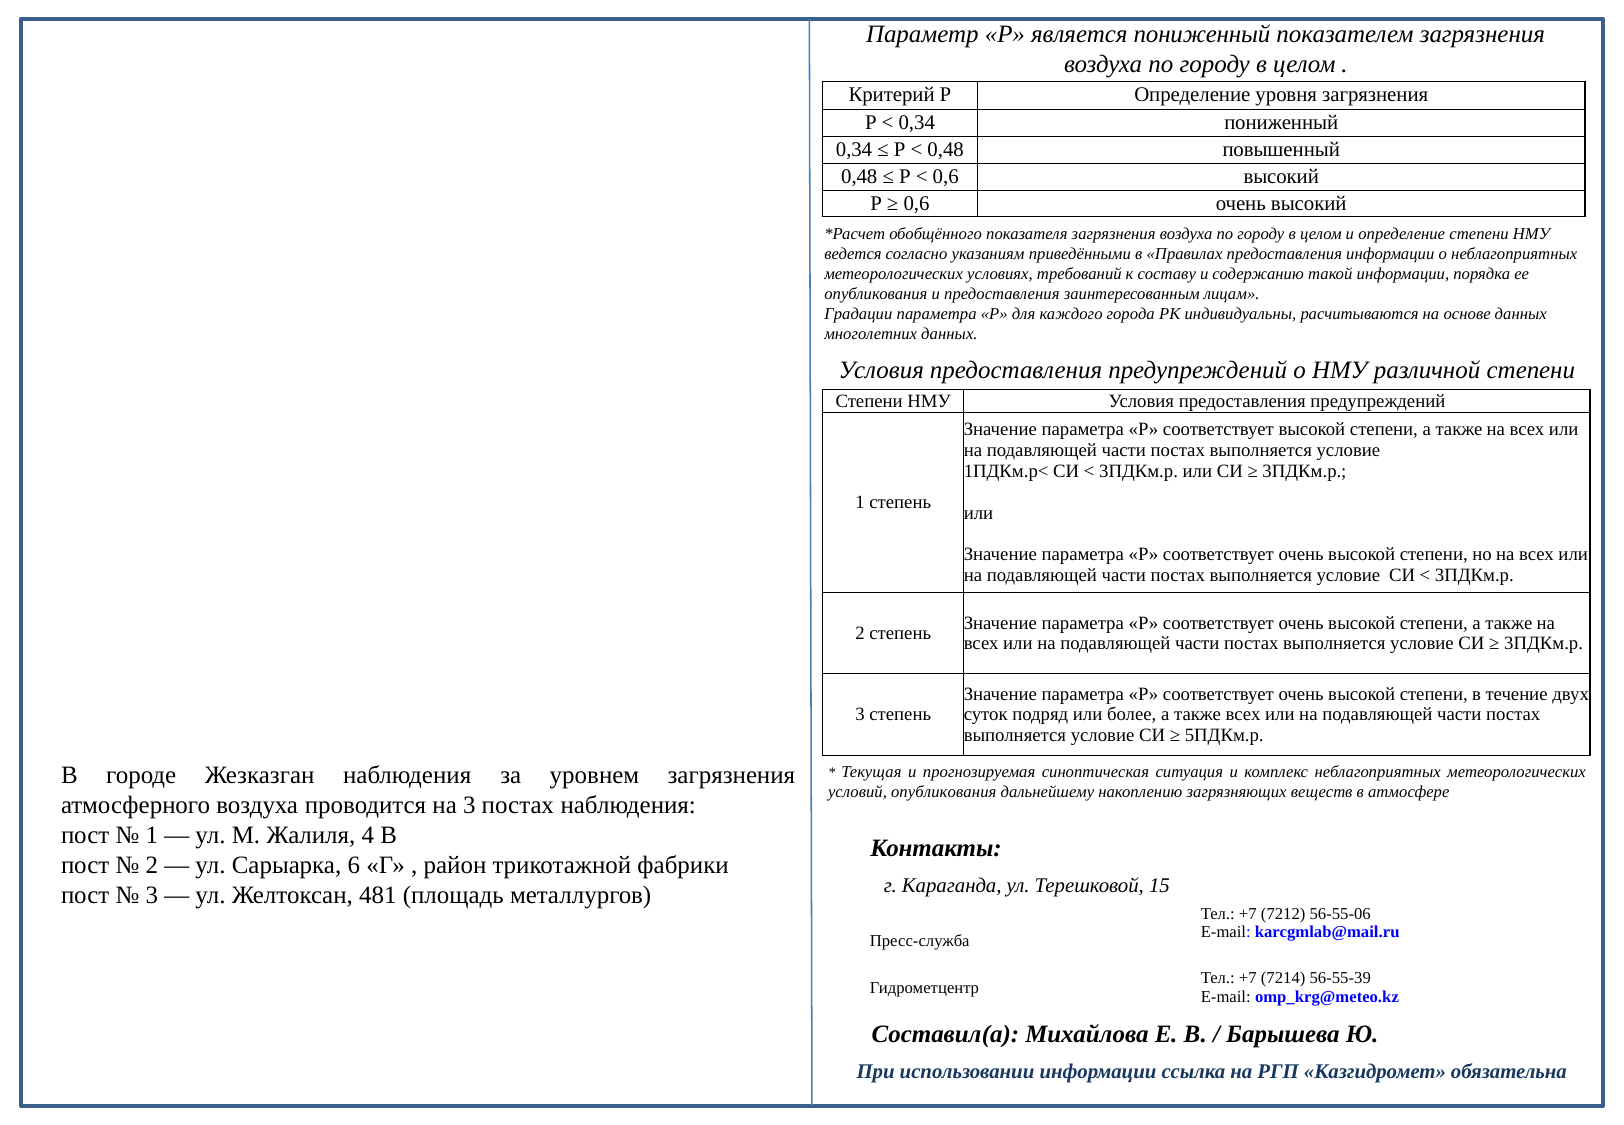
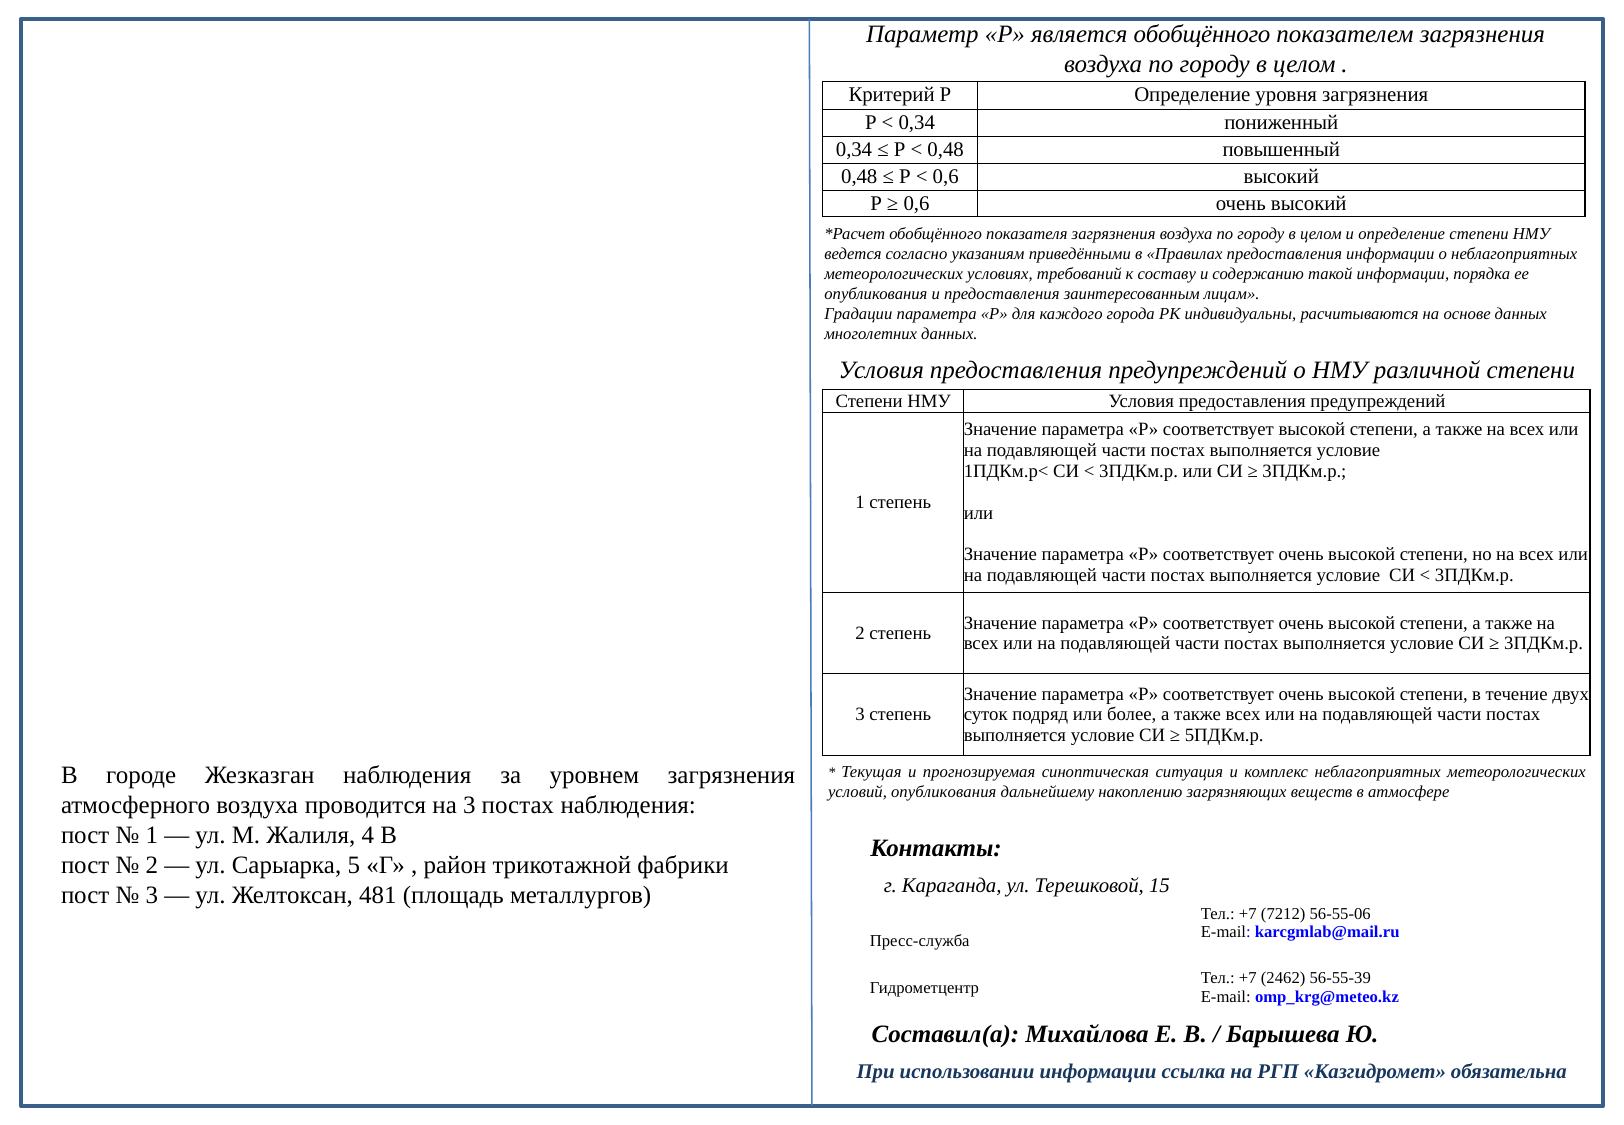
является пониженный: пониженный -> обобщённого
6: 6 -> 5
7214: 7214 -> 2462
